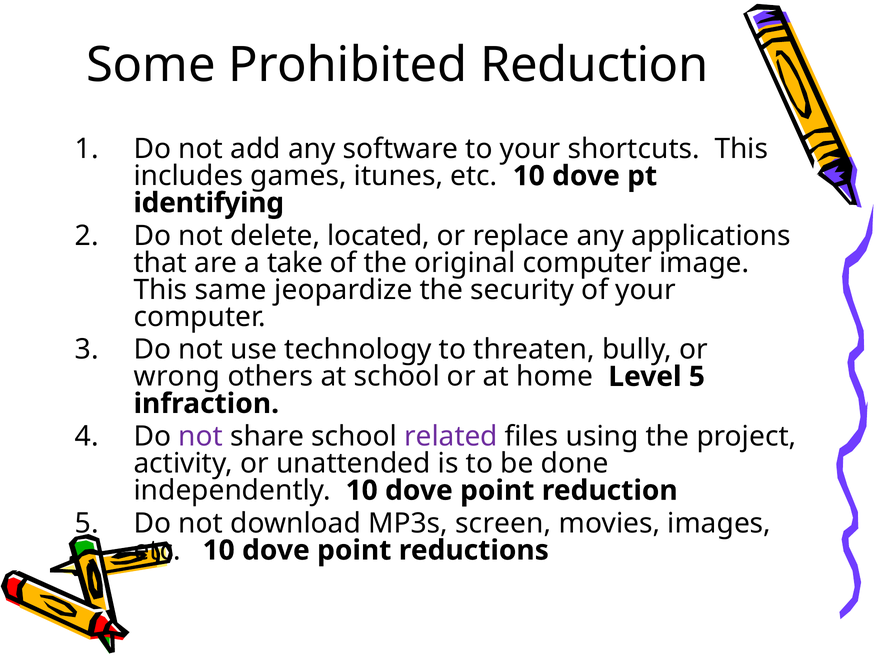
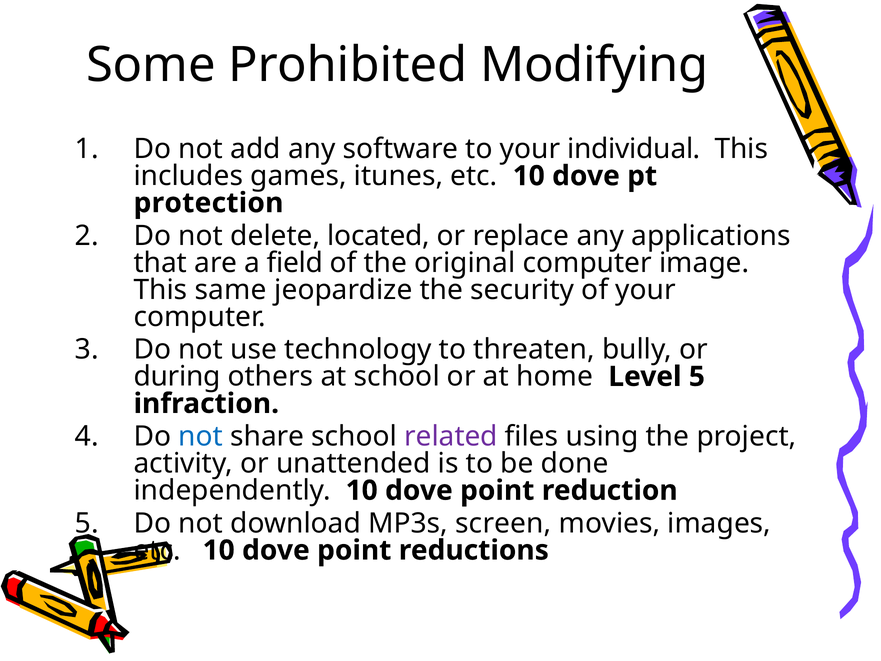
Prohibited Reduction: Reduction -> Modifying
shortcuts: shortcuts -> individual
identifying: identifying -> protection
take: take -> field
wrong: wrong -> during
not at (201, 436) colour: purple -> blue
